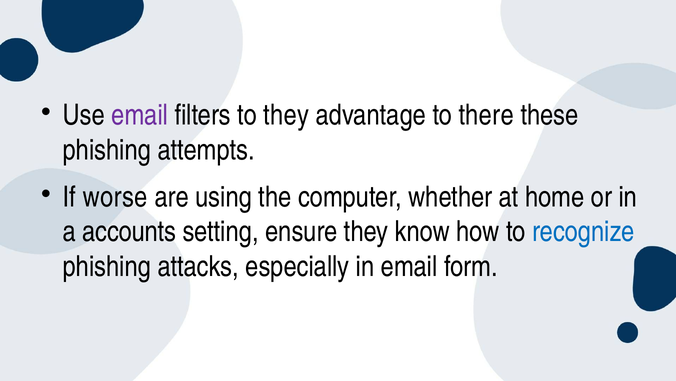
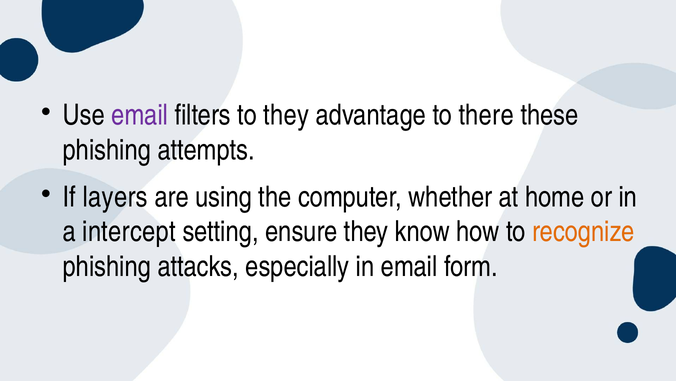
worse: worse -> layers
accounts: accounts -> intercept
recognize colour: blue -> orange
